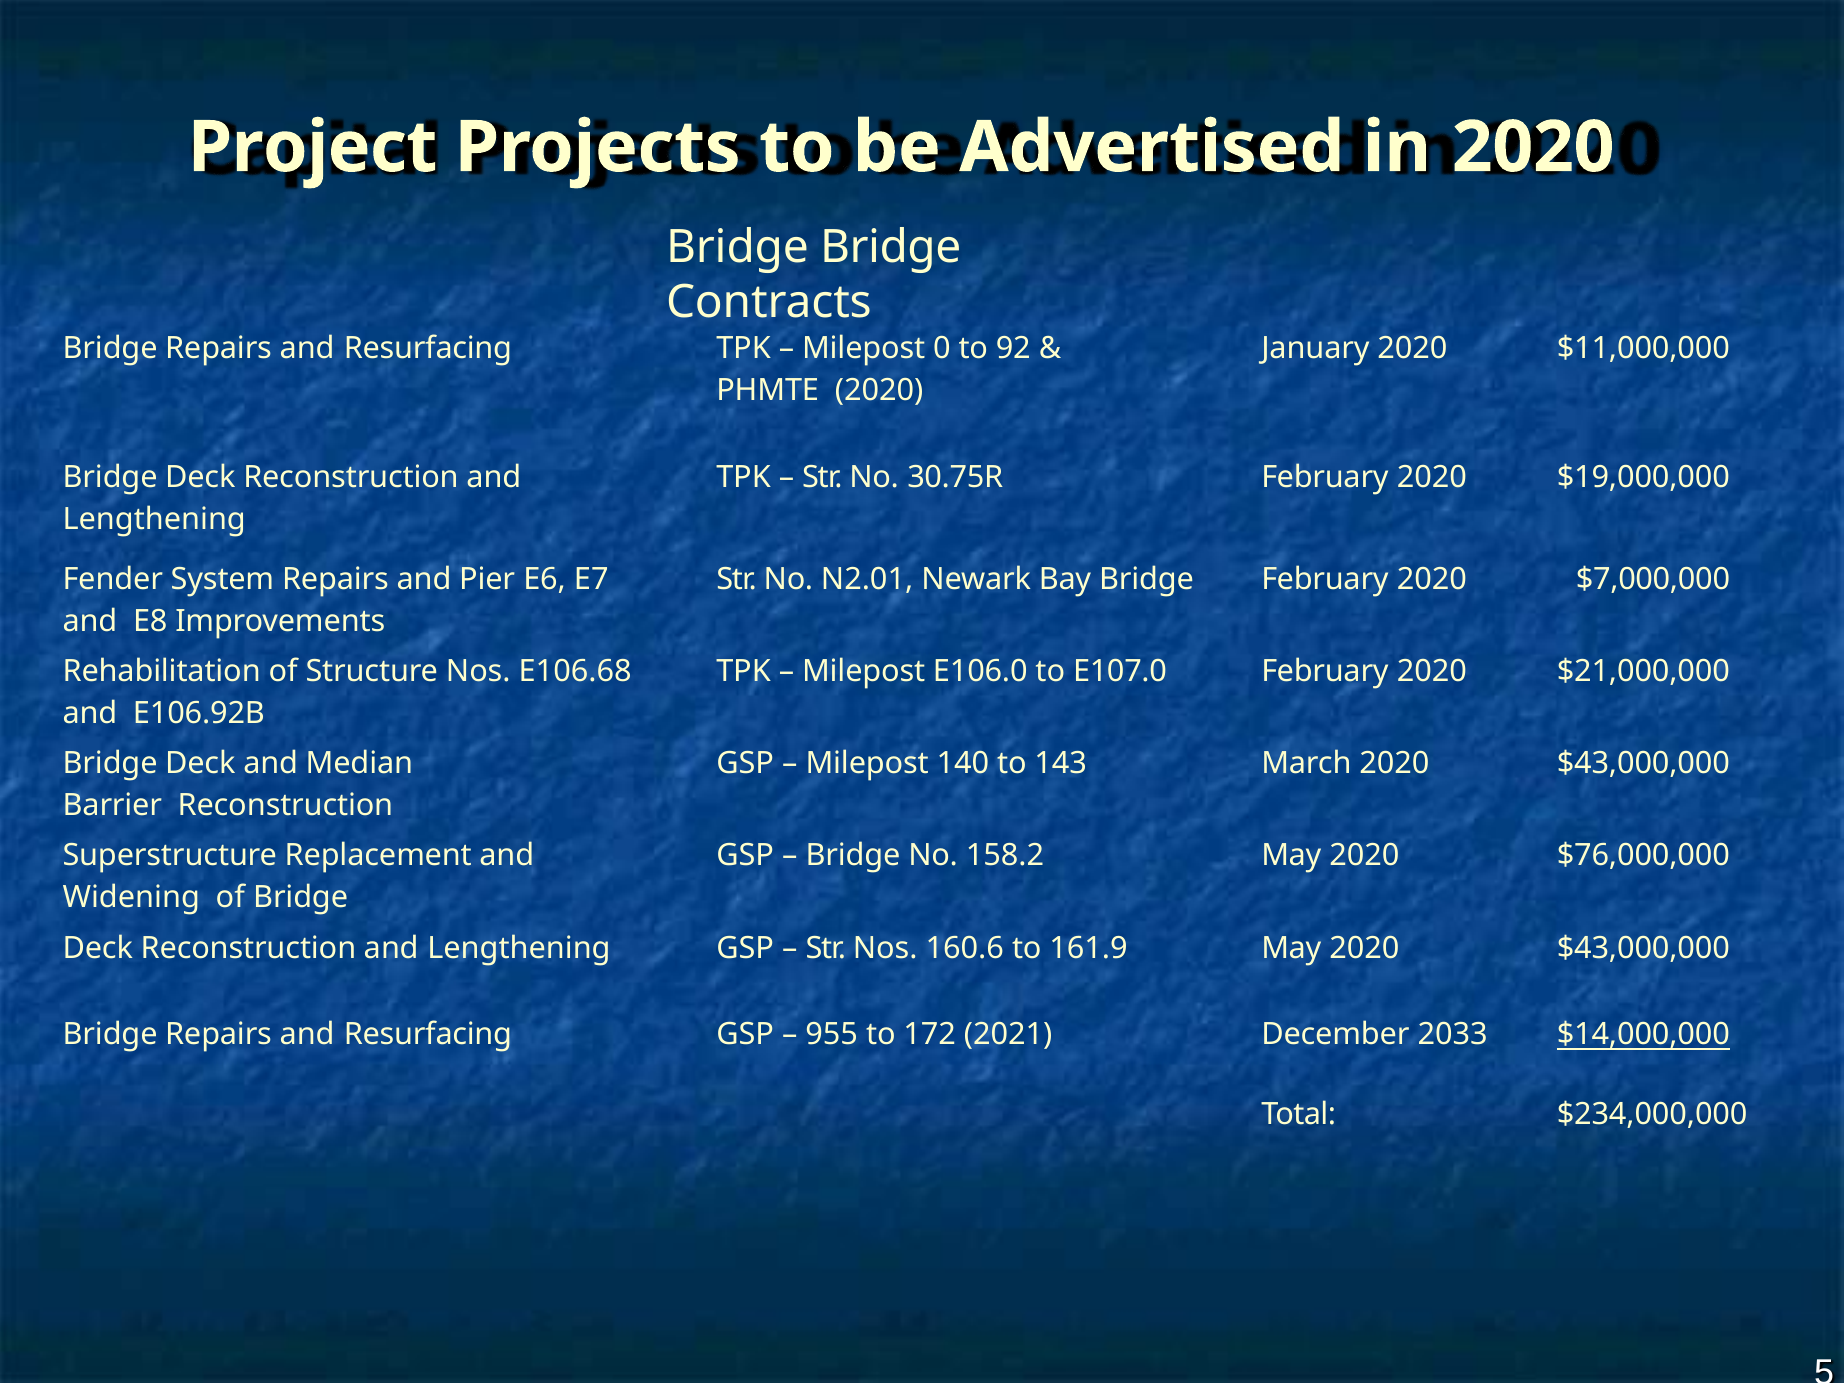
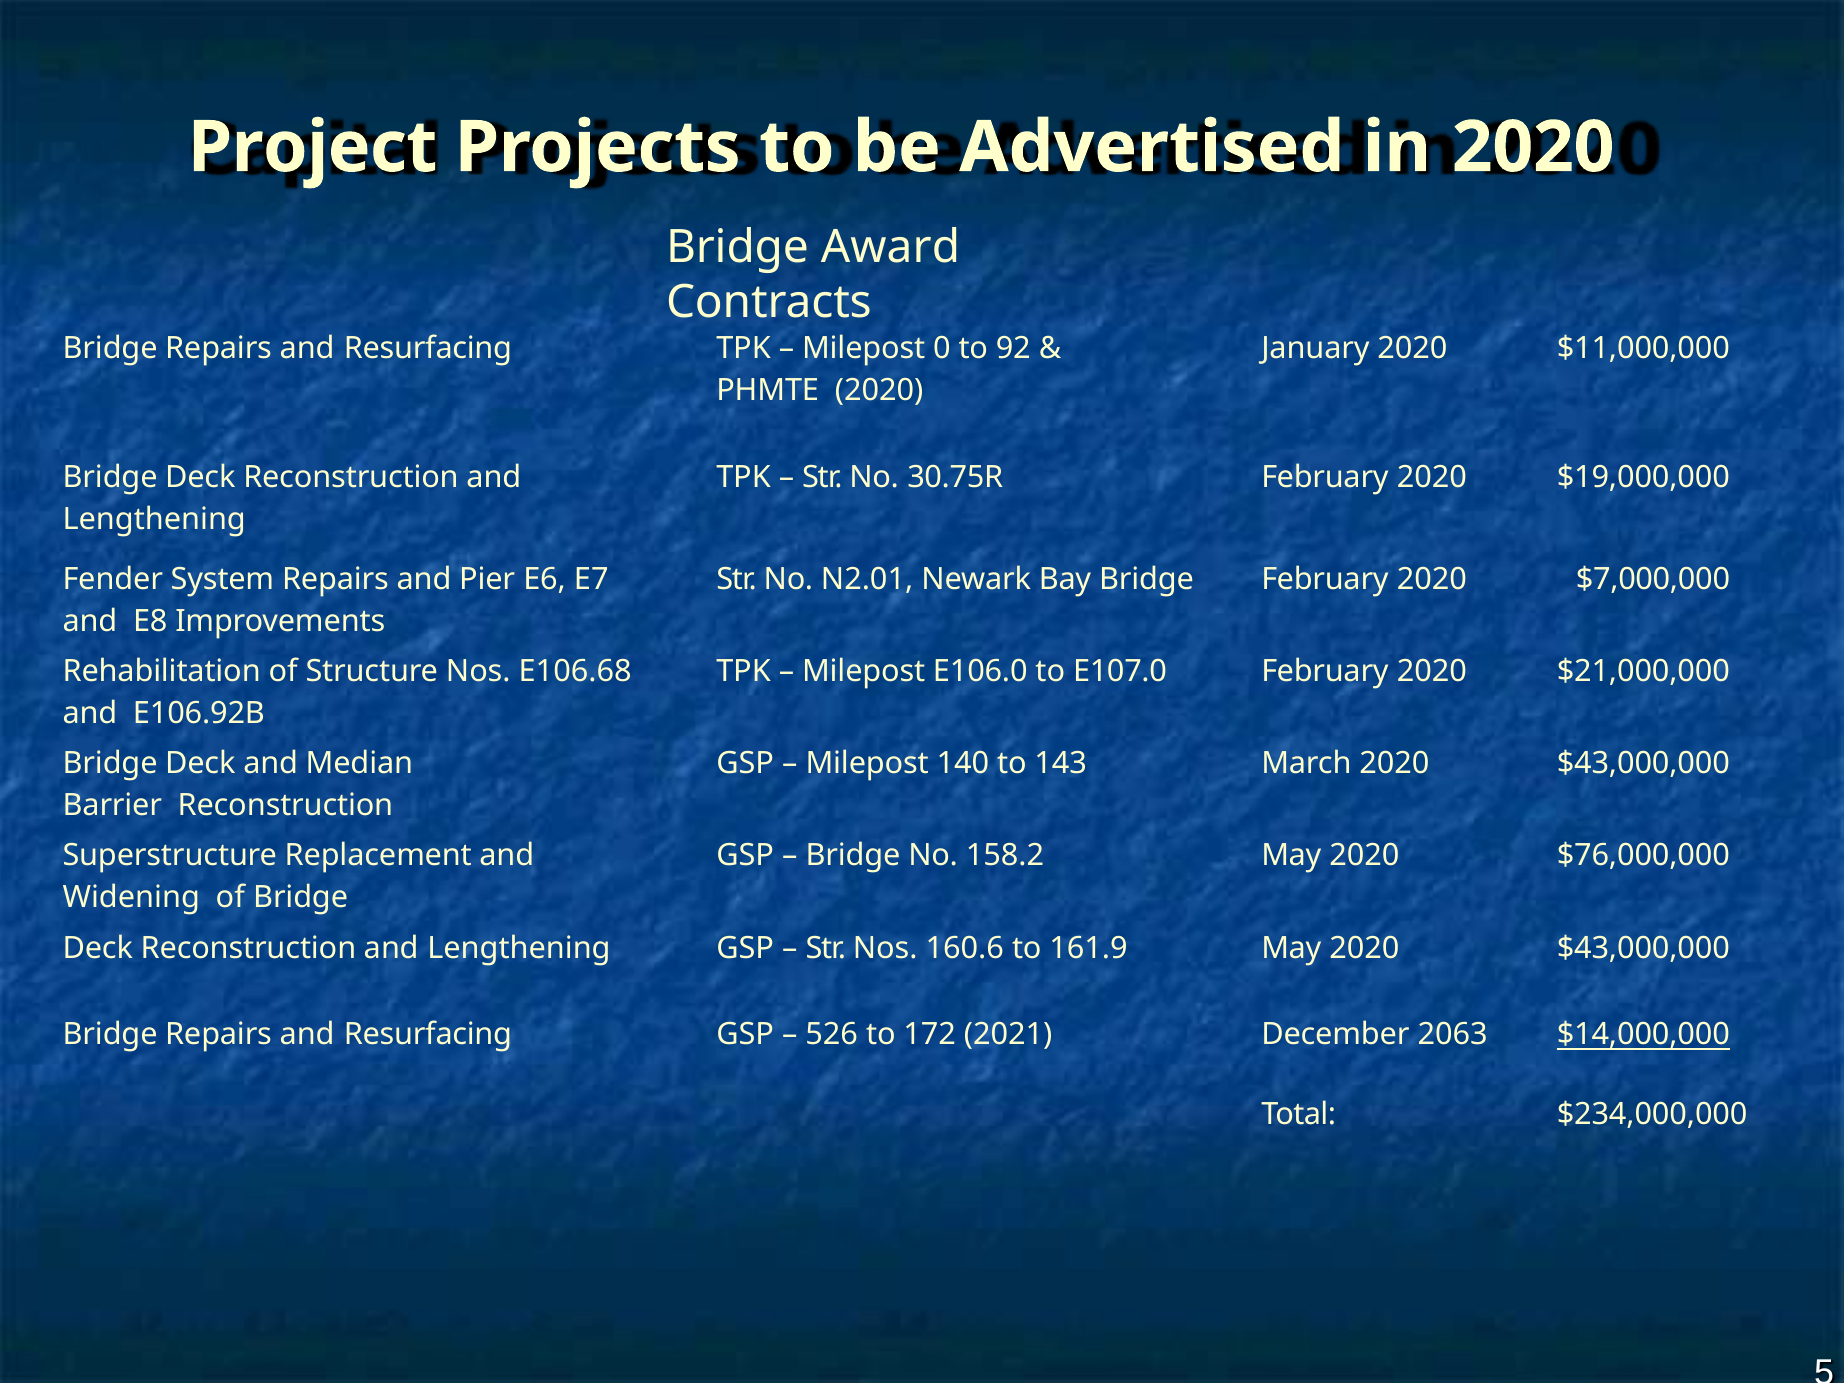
Bridge Bridge: Bridge -> Award
955: 955 -> 526
2033: 2033 -> 2063
